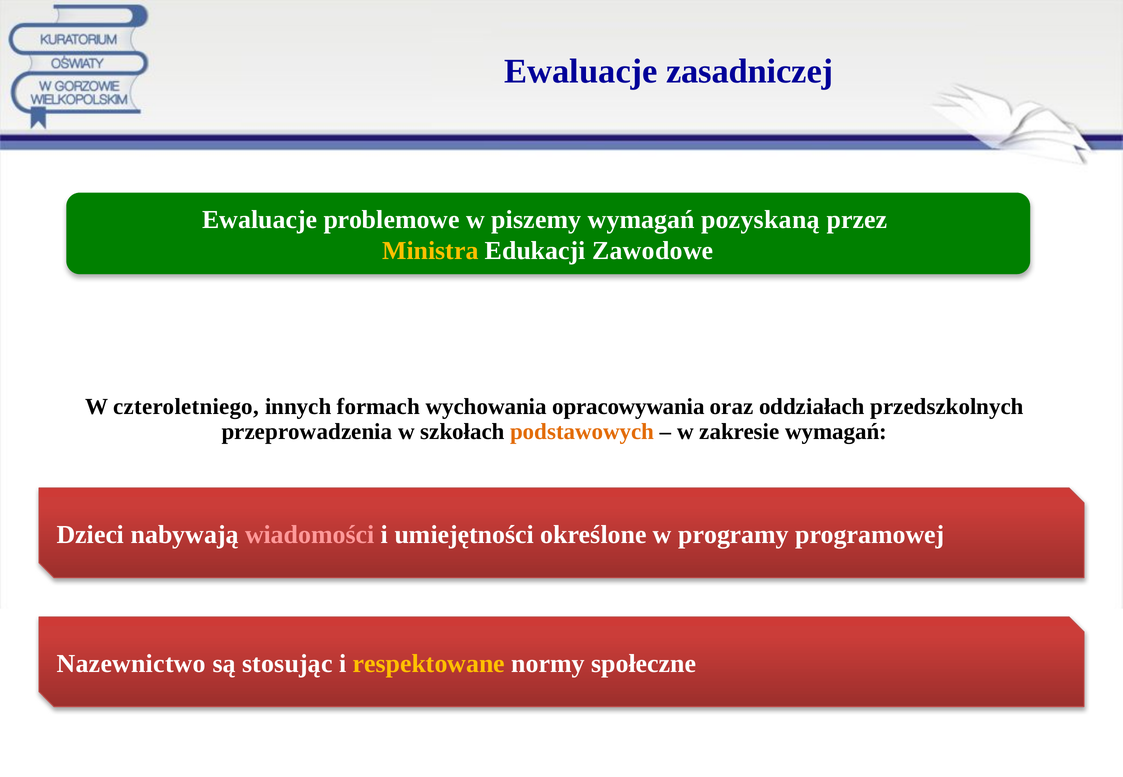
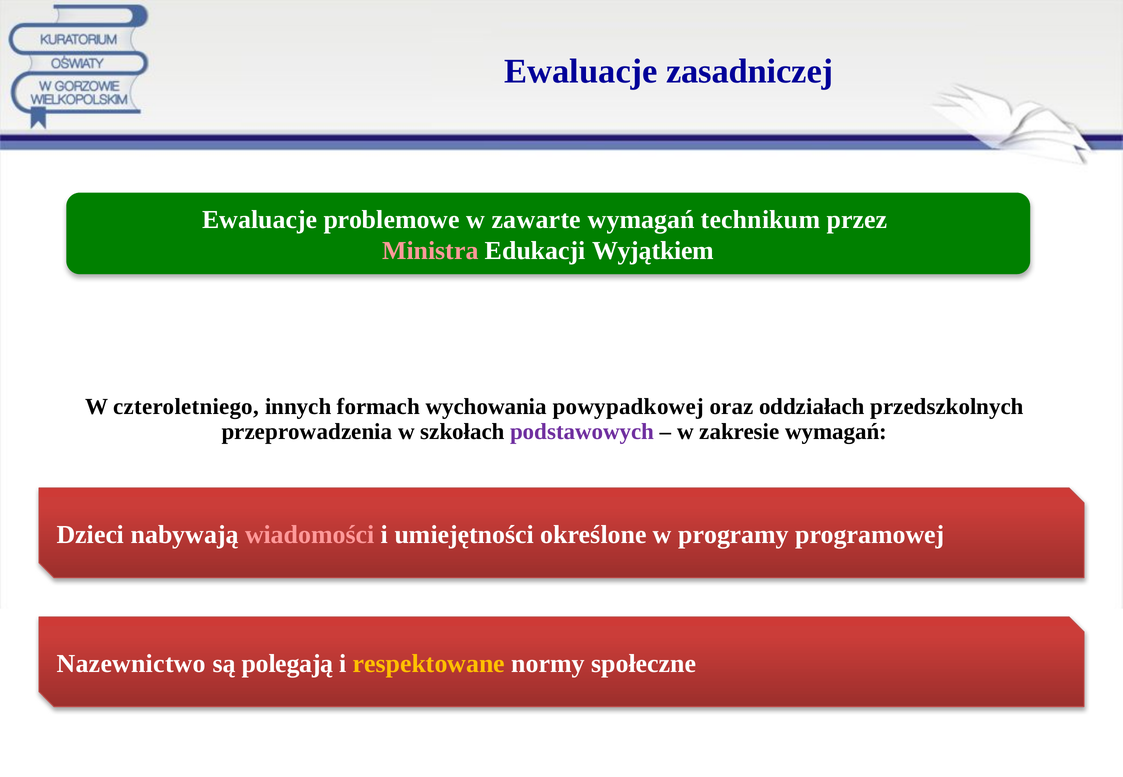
piszemy: piszemy -> zawarte
pozyskaną: pozyskaną -> technikum
Ministra colour: yellow -> pink
Zawodowe: Zawodowe -> Wyjątkiem
opracowywania: opracowywania -> powypadkowej
podstawowych colour: orange -> purple
stosując: stosując -> polegają
